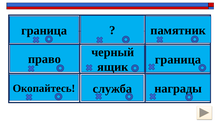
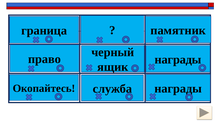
граница at (178, 60): граница -> награды
